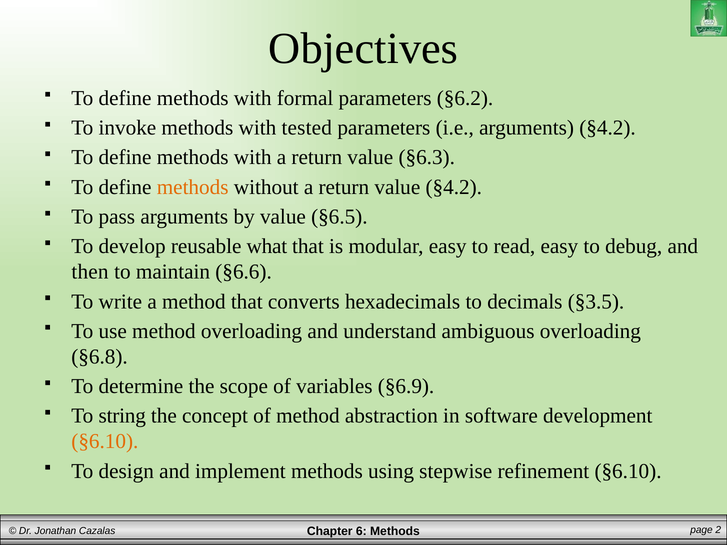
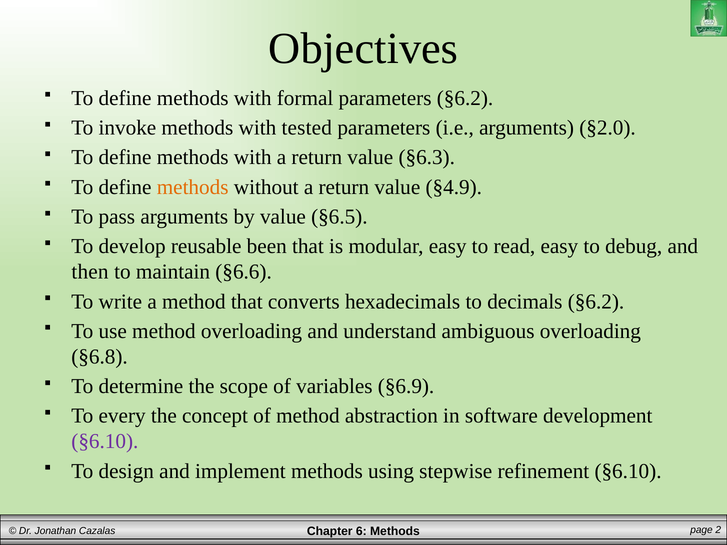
arguments §4.2: §4.2 -> §2.0
value §4.2: §4.2 -> §4.9
what: what -> been
decimals §3.5: §3.5 -> §6.2
string: string -> every
§6.10 at (105, 442) colour: orange -> purple
